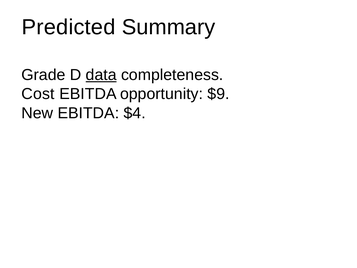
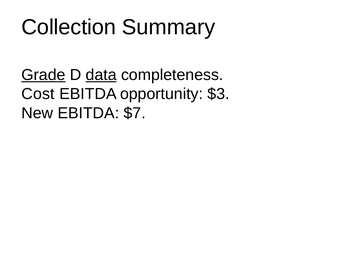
Predicted: Predicted -> Collection
Grade underline: none -> present
$9: $9 -> $3
$4: $4 -> $7
